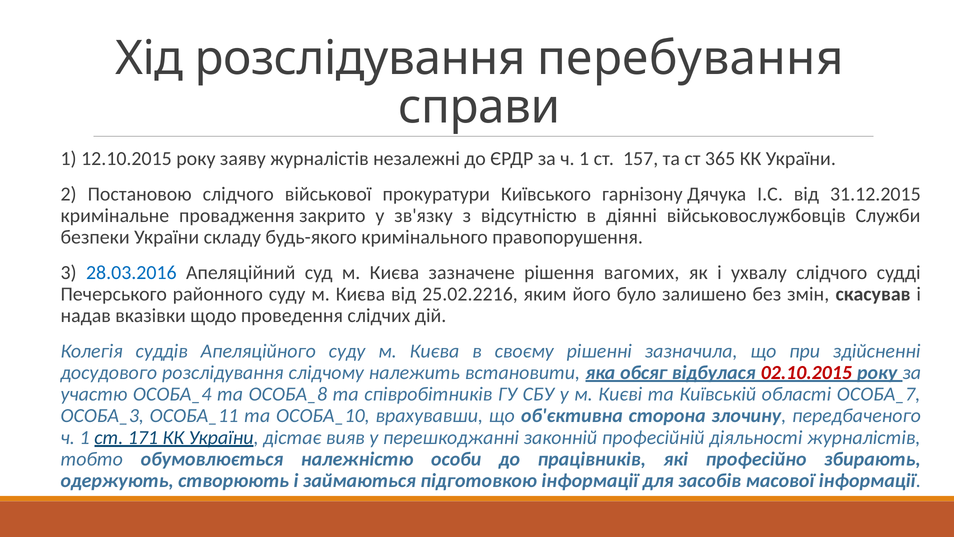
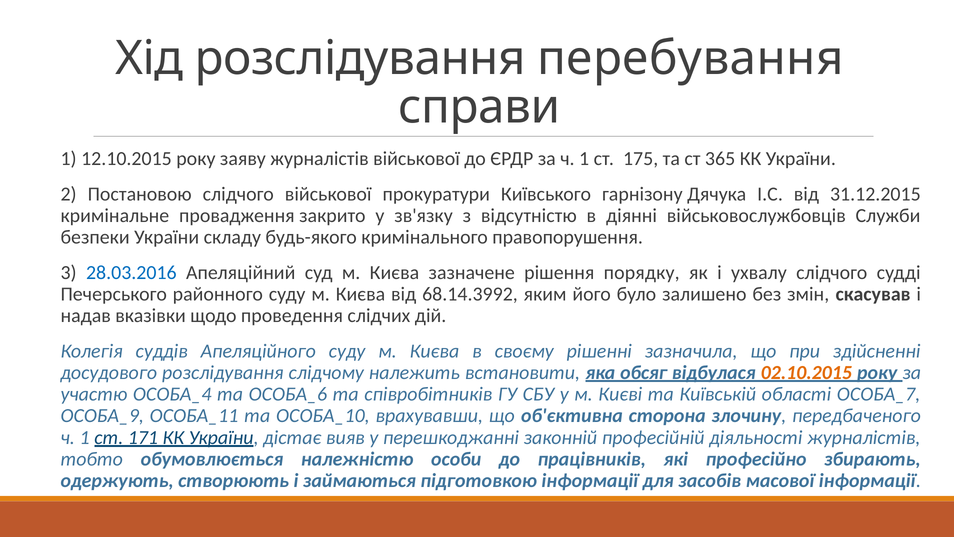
журналістів незалежні: незалежні -> військової
157: 157 -> 175
вагомих: вагомих -> порядку
25.02.2216: 25.02.2216 -> 68.14.3992
02.10.2015 colour: red -> orange
ОСОБА_8: ОСОБА_8 -> ОСОБА_6
ОСОБА_3: ОСОБА_3 -> ОСОБА_9
